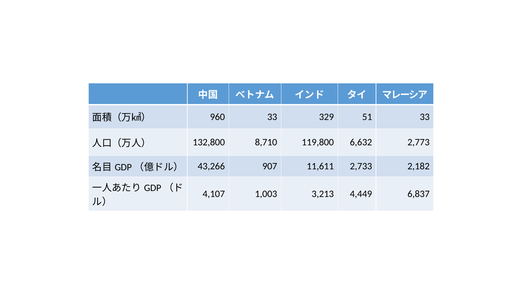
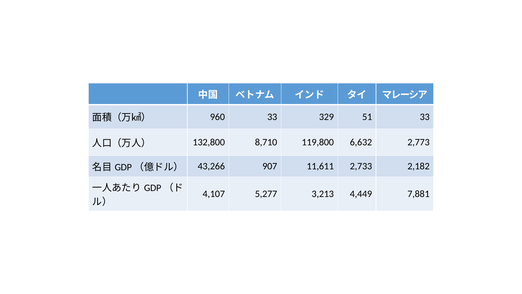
1,003: 1,003 -> 5,277
6,837: 6,837 -> 7,881
